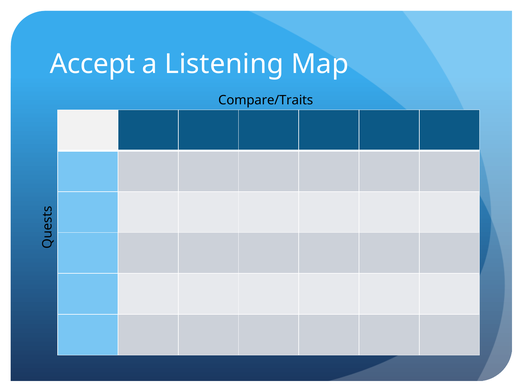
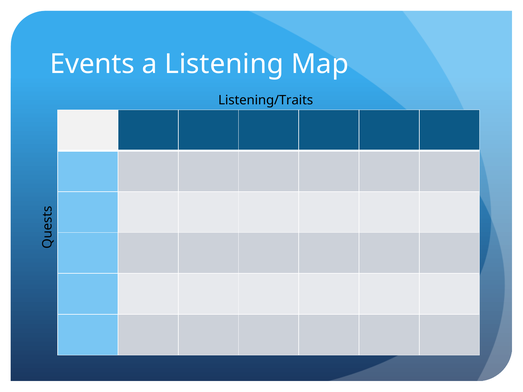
Accept: Accept -> Events
Compare/Traits: Compare/Traits -> Listening/Traits
